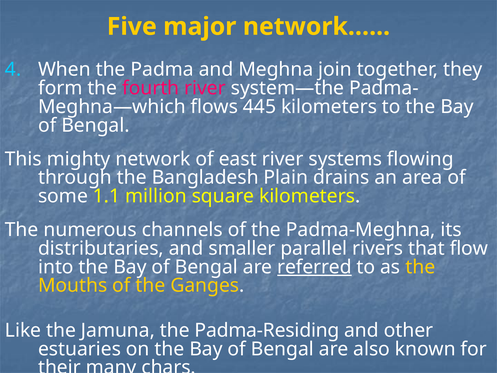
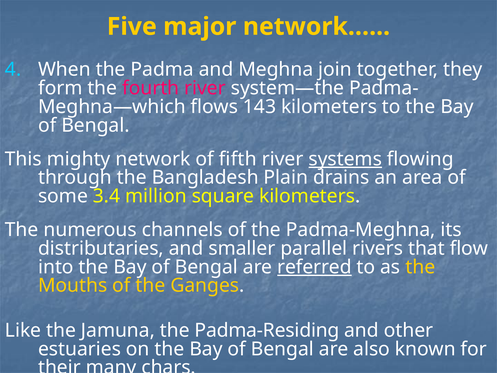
445: 445 -> 143
east: east -> fifth
systems underline: none -> present
1.1: 1.1 -> 3.4
